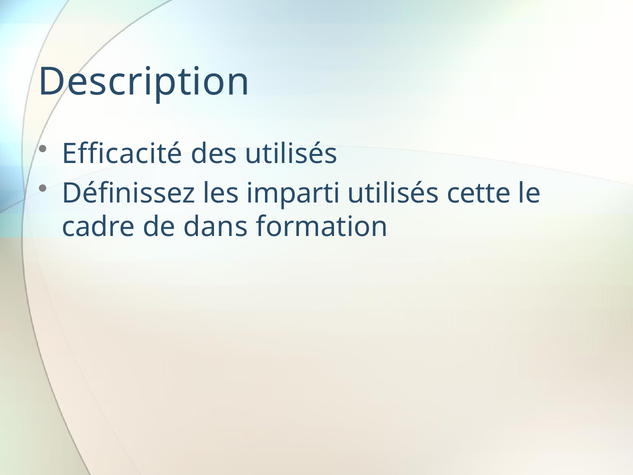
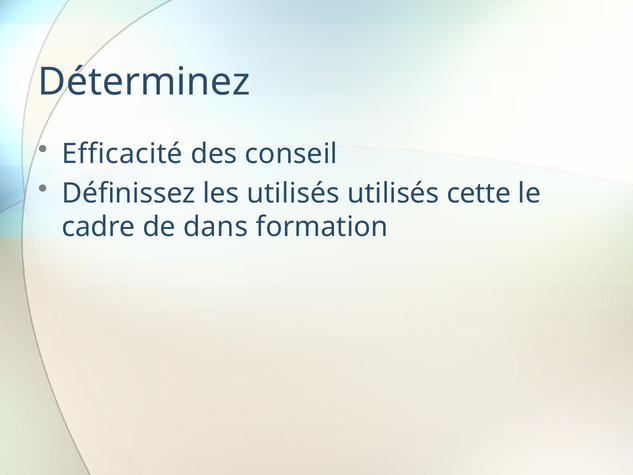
Description: Description -> Déterminez
des utilisés: utilisés -> conseil
les imparti: imparti -> utilisés
